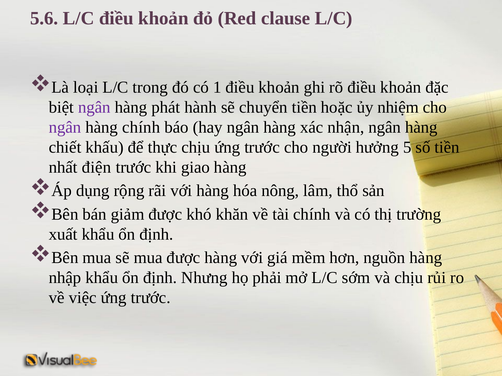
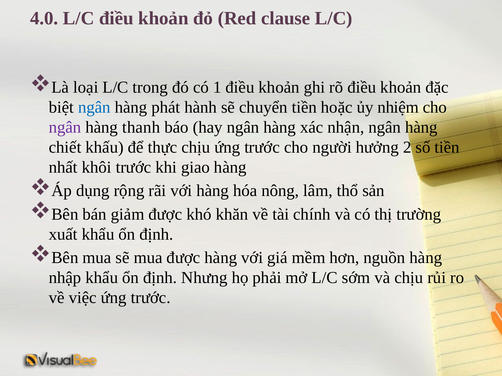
5.6: 5.6 -> 4.0
ngân at (94, 107) colour: purple -> blue
hàng chính: chính -> thanh
5: 5 -> 2
điện: điện -> khôi
